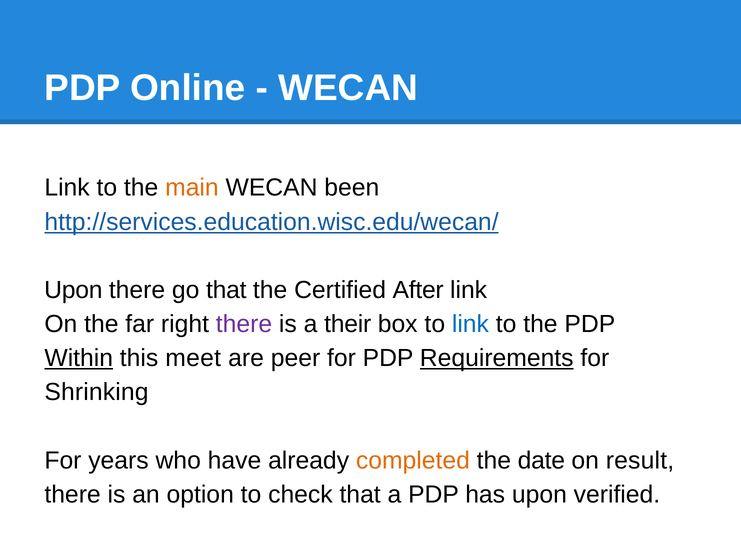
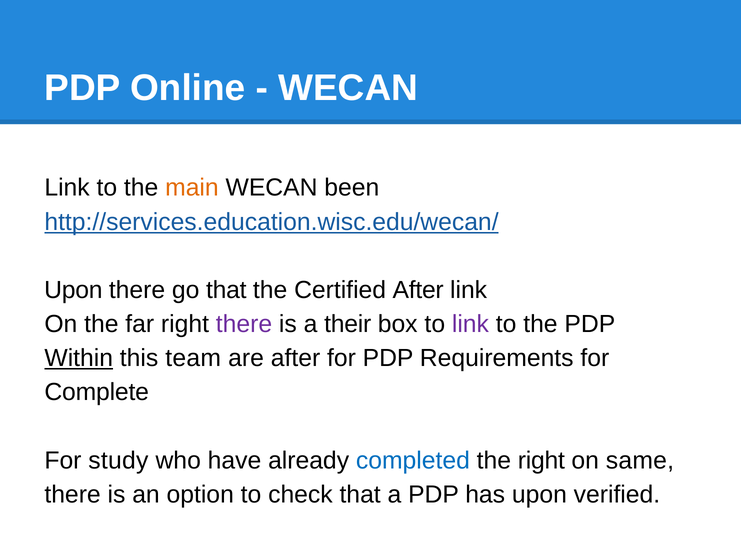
link at (470, 324) colour: blue -> purple
meet: meet -> team
are peer: peer -> after
Requirements underline: present -> none
Shrinking: Shrinking -> Complete
years: years -> study
completed colour: orange -> blue
the date: date -> right
result: result -> same
